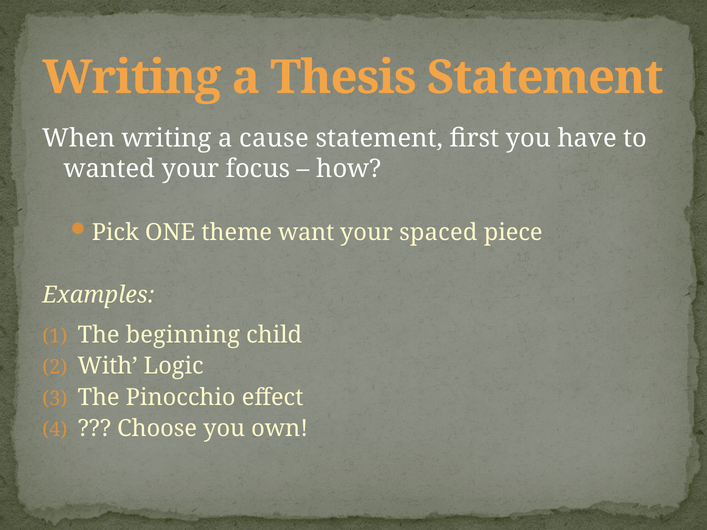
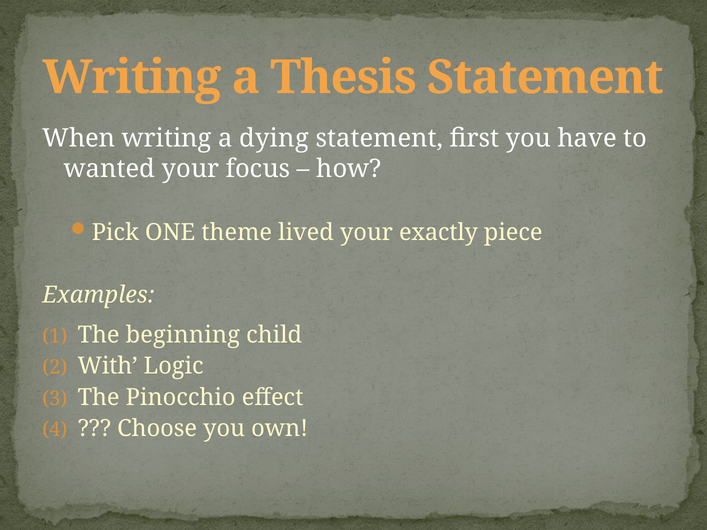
cause: cause -> dying
want: want -> lived
spaced: spaced -> exactly
